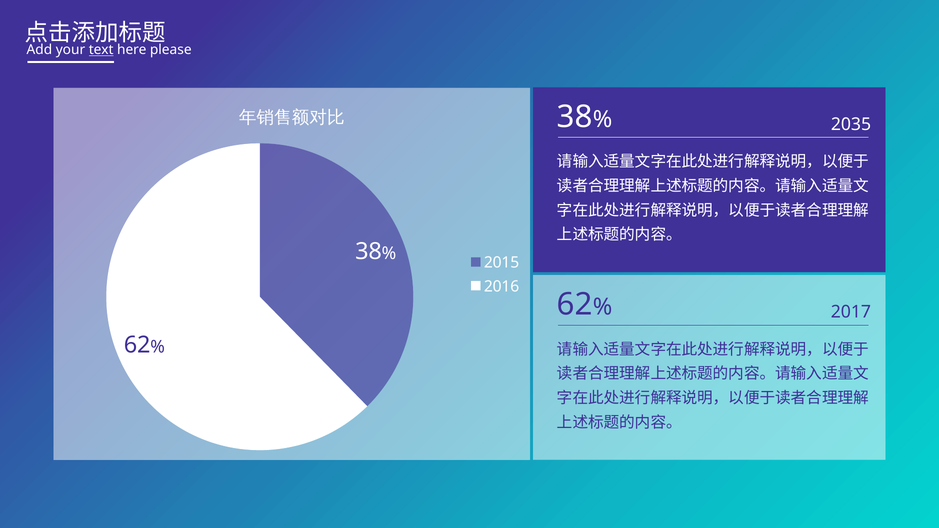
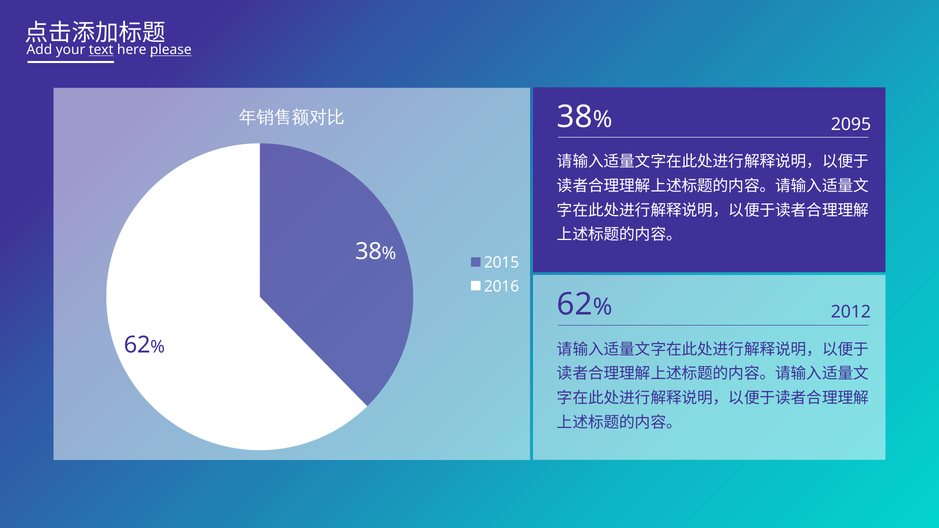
please underline: none -> present
2035: 2035 -> 2095
2017: 2017 -> 2012
